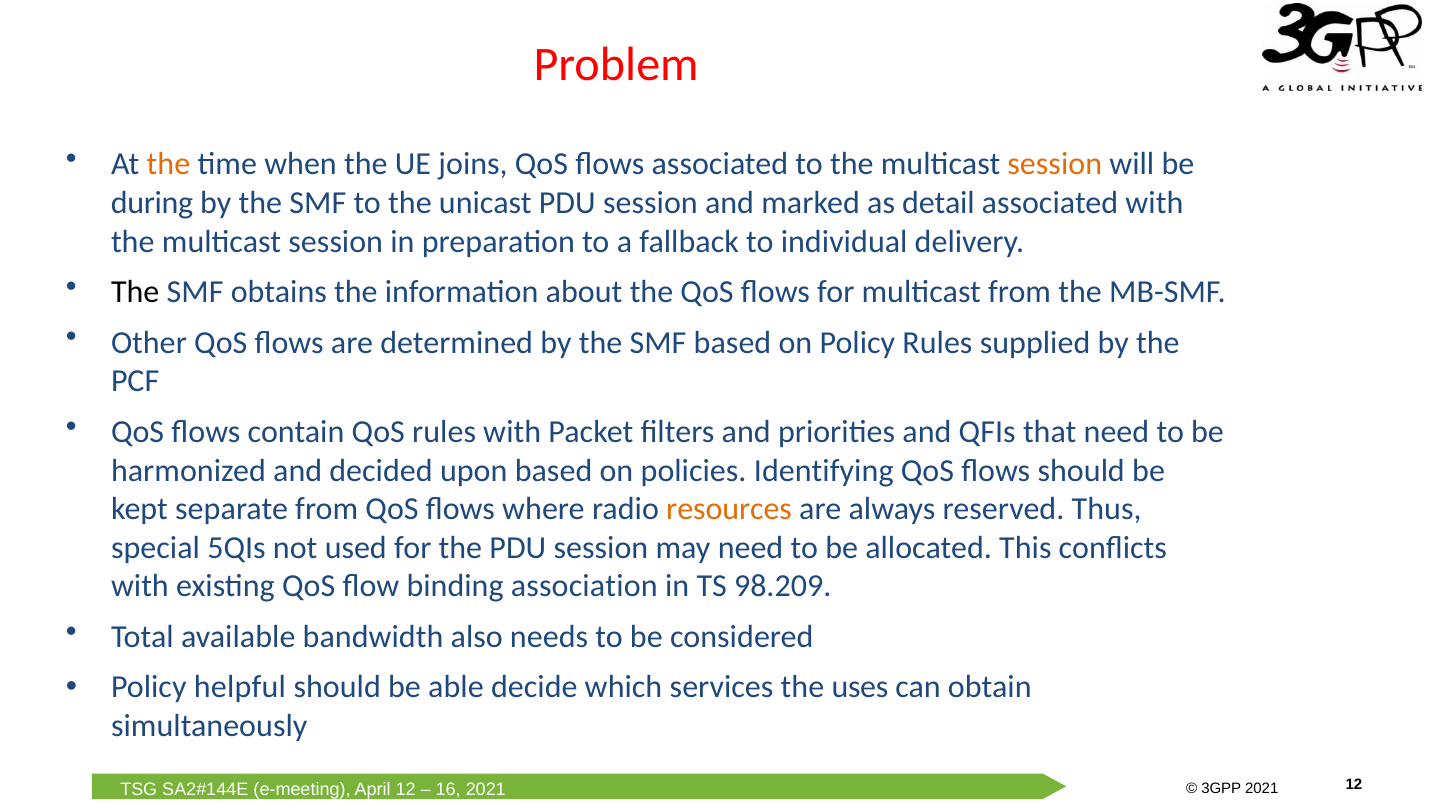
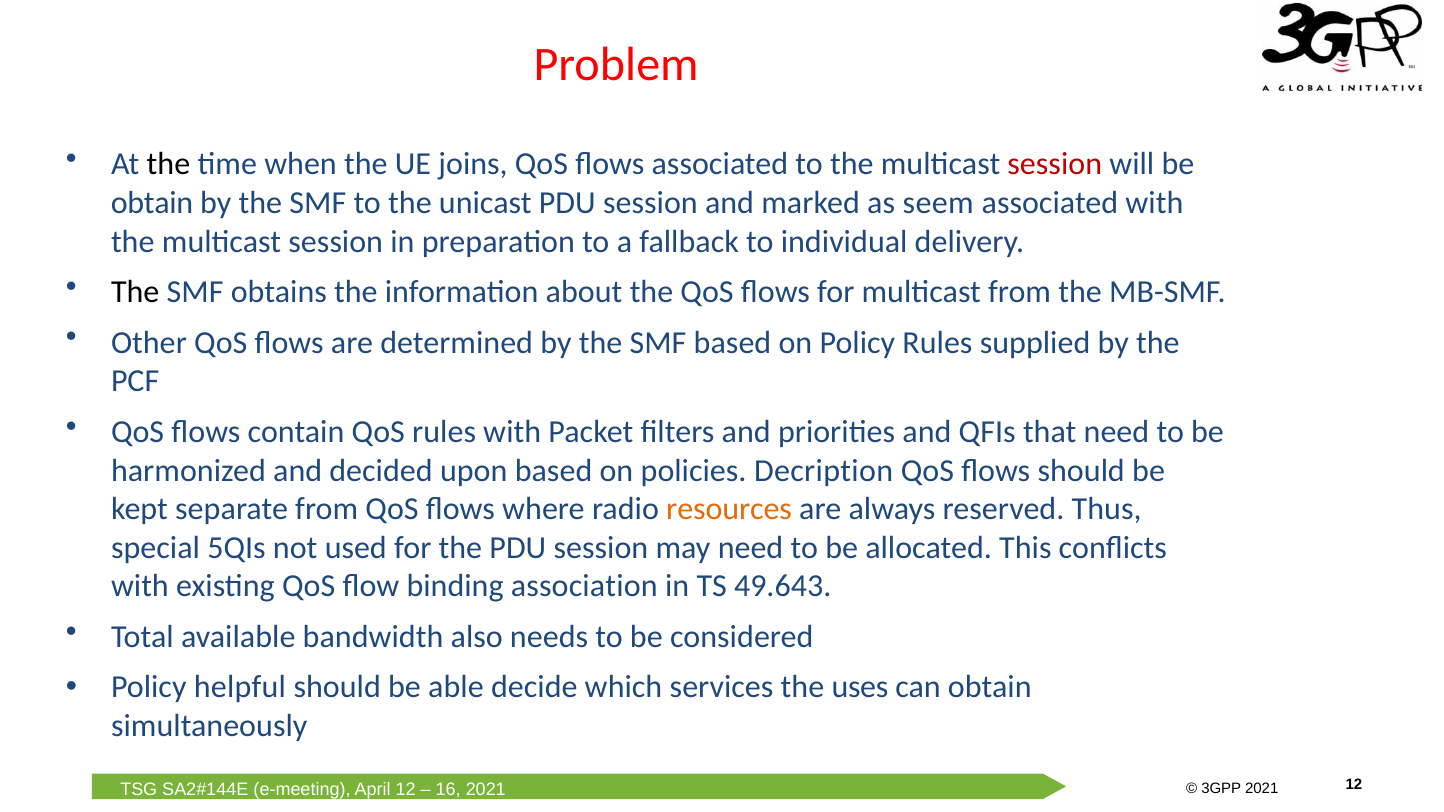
the at (168, 164) colour: orange -> black
session at (1055, 164) colour: orange -> red
during at (152, 203): during -> obtain
detail: detail -> seem
Identifying: Identifying -> Decription
98.209: 98.209 -> 49.643
